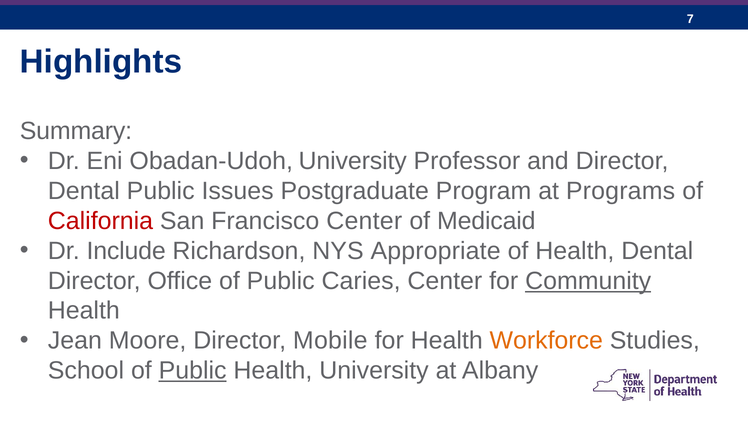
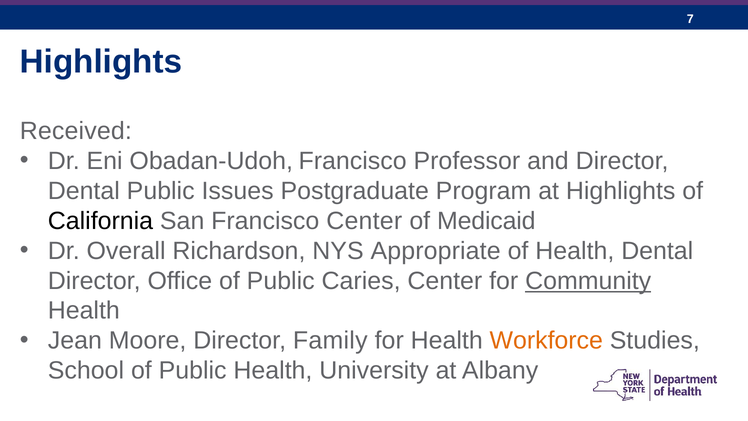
Summary: Summary -> Received
Obadan-Udoh University: University -> Francisco
at Programs: Programs -> Highlights
California colour: red -> black
Include: Include -> Overall
Mobile: Mobile -> Family
Public at (193, 370) underline: present -> none
